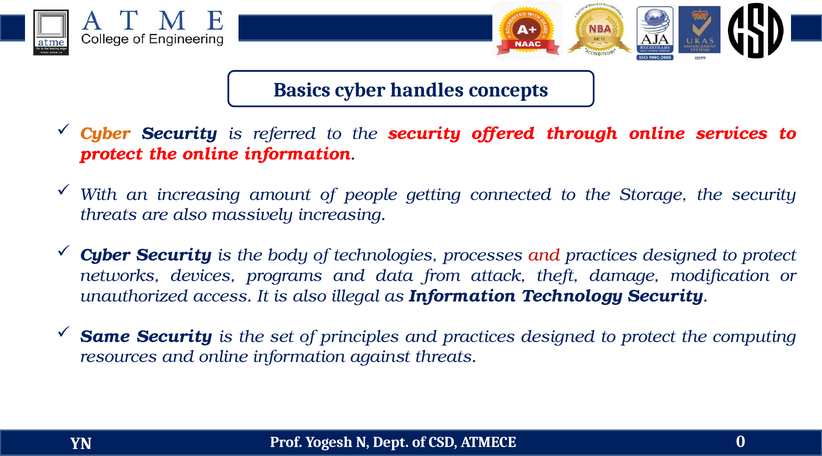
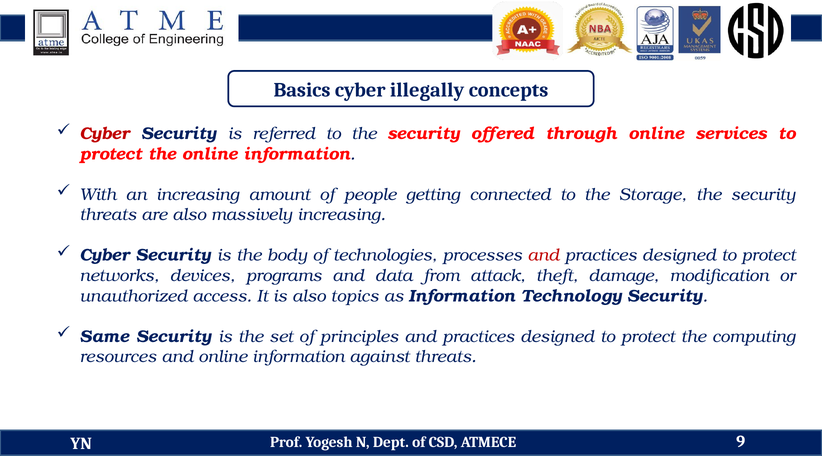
handles: handles -> illegally
Cyber at (105, 134) colour: orange -> red
illegal: illegal -> topics
0: 0 -> 9
